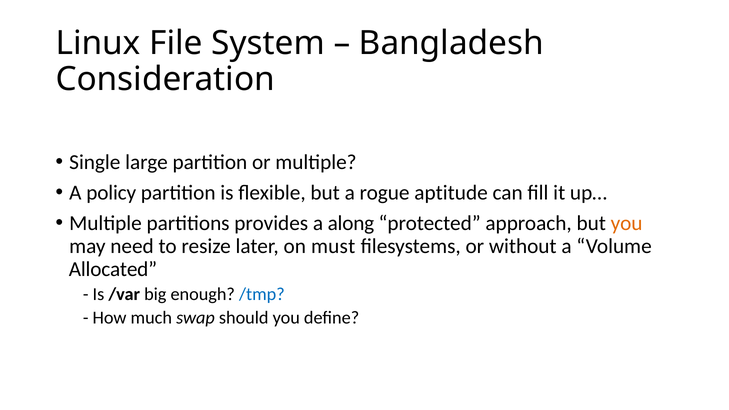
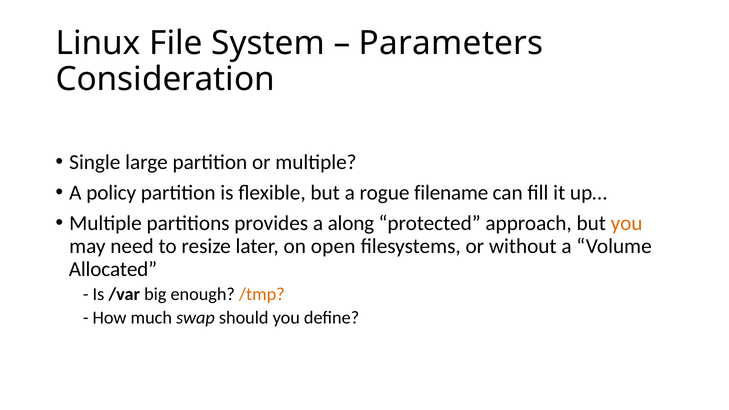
Bangladesh: Bangladesh -> Parameters
aptitude: aptitude -> filename
must: must -> open
/tmp colour: blue -> orange
